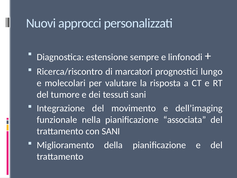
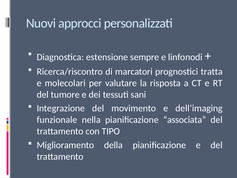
lungo: lungo -> tratta
con SANI: SANI -> TIPO
